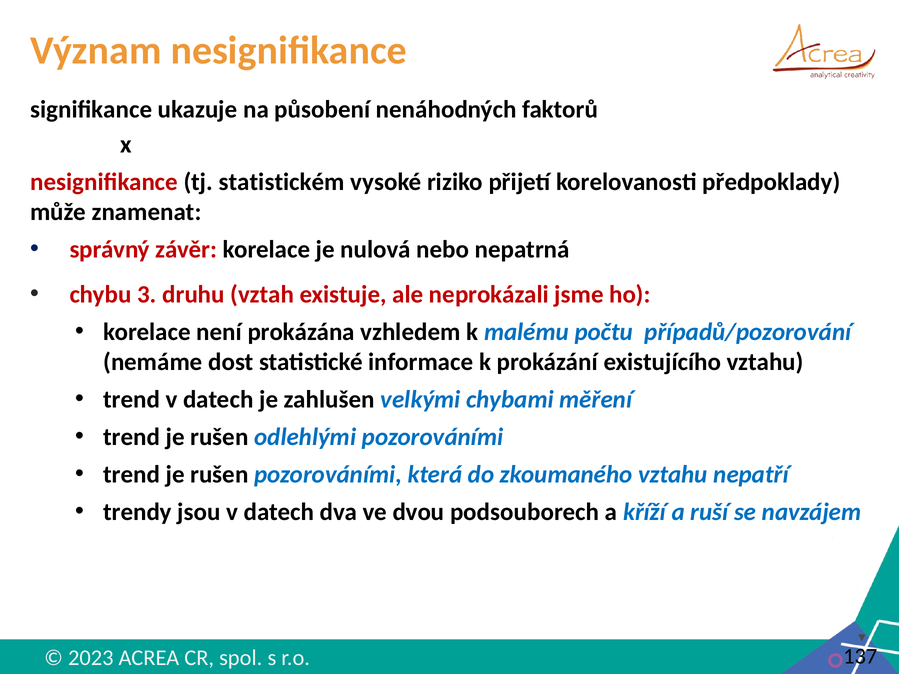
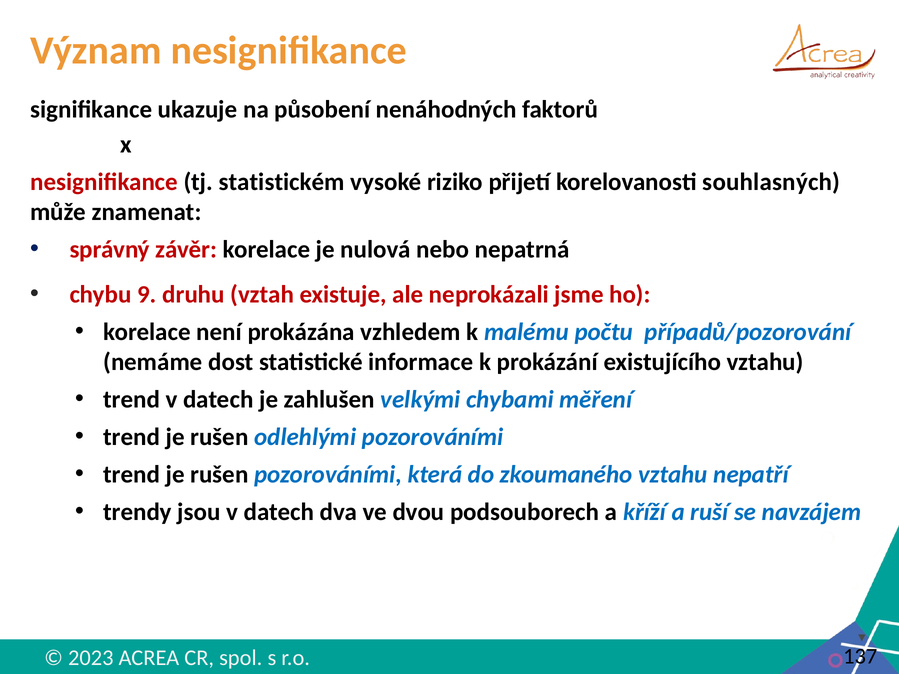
předpoklady: předpoklady -> souhlasných
3: 3 -> 9
